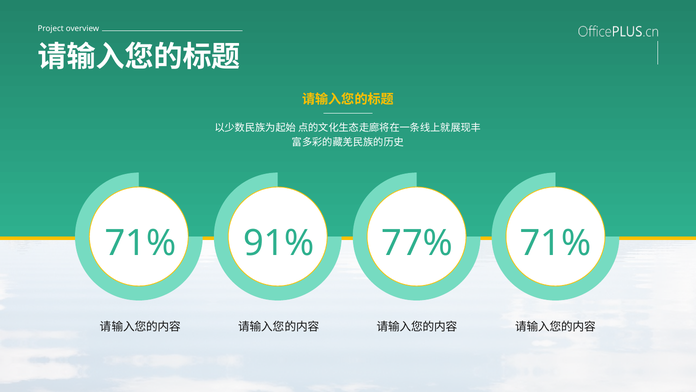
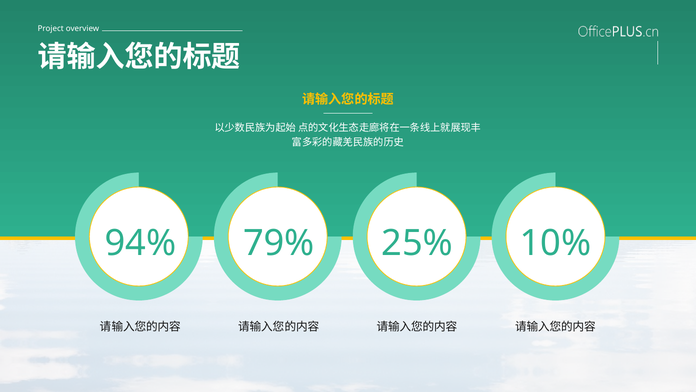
71% at (140, 243): 71% -> 94%
91%: 91% -> 79%
77%: 77% -> 25%
71% at (555, 243): 71% -> 10%
